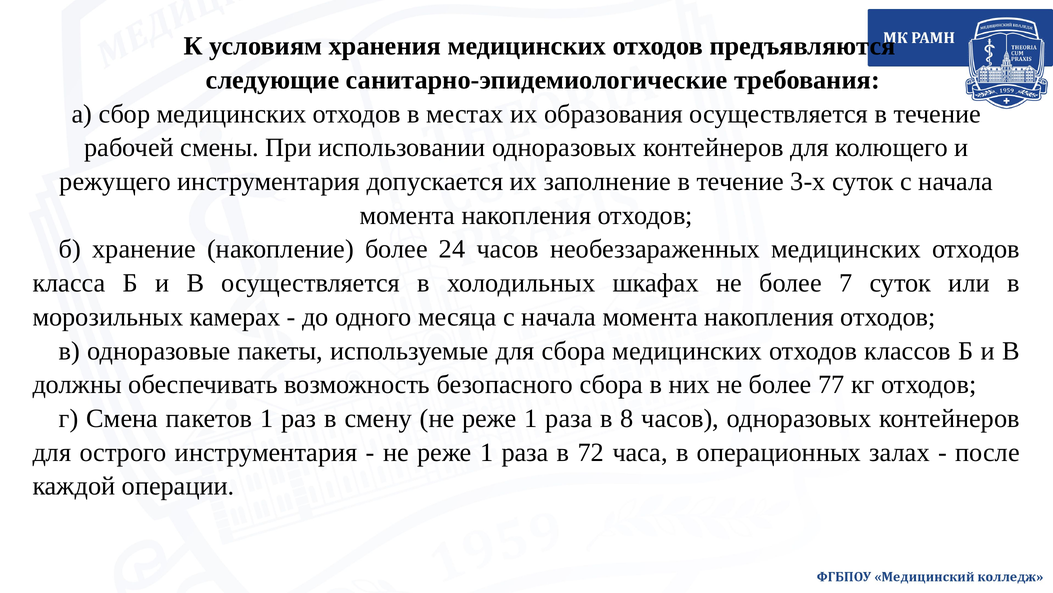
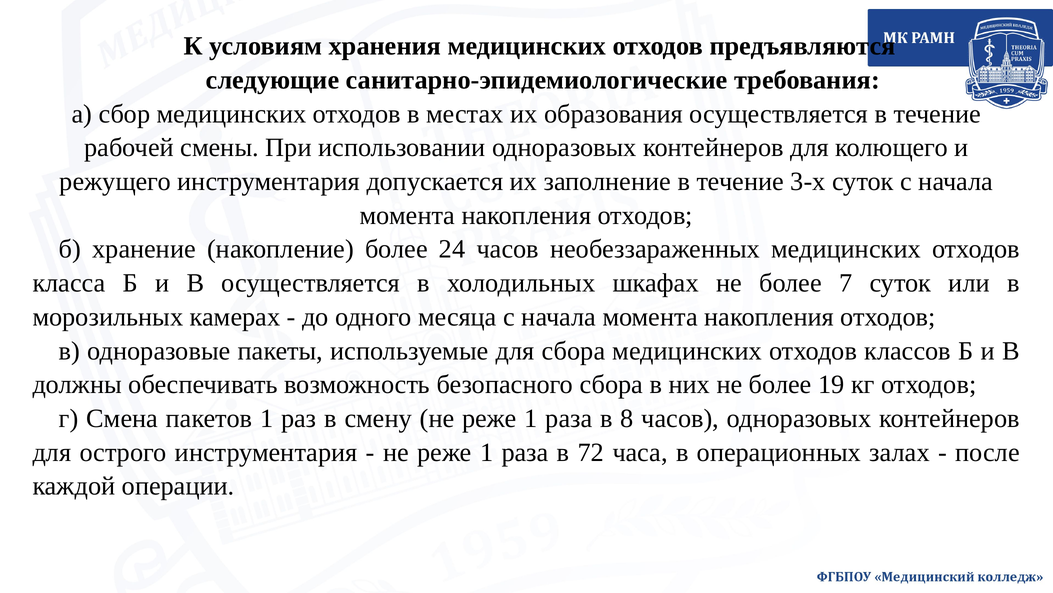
77: 77 -> 19
